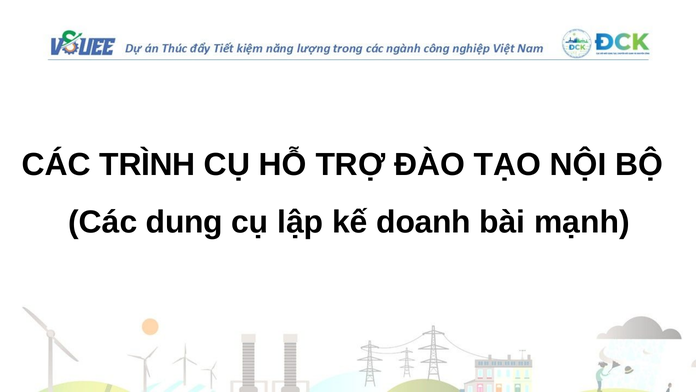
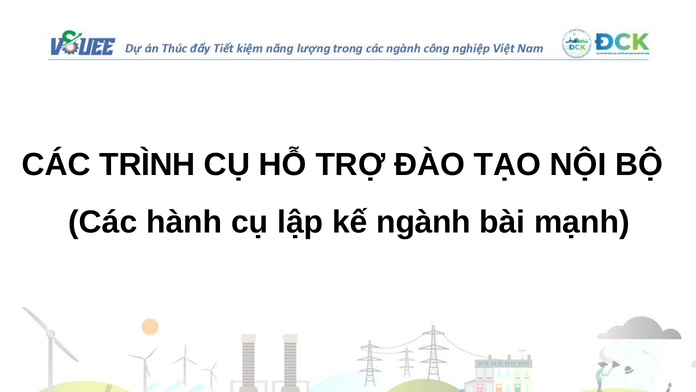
dung: dung -> hành
doanh: doanh -> ngành
